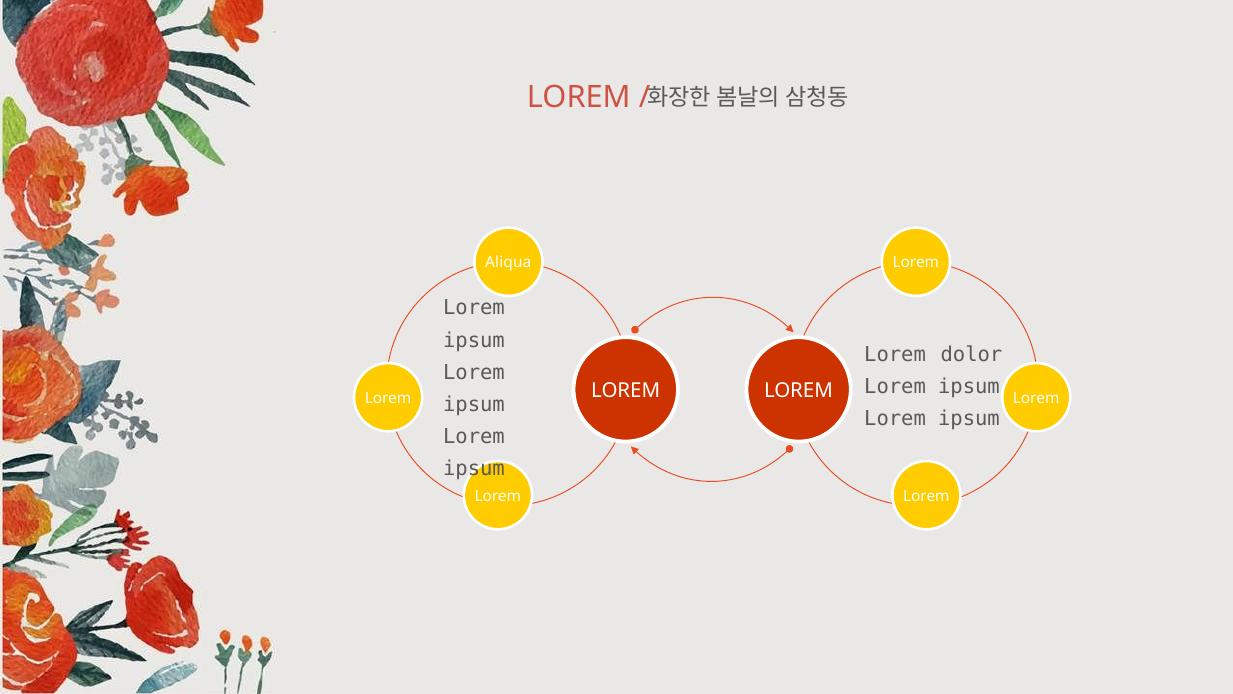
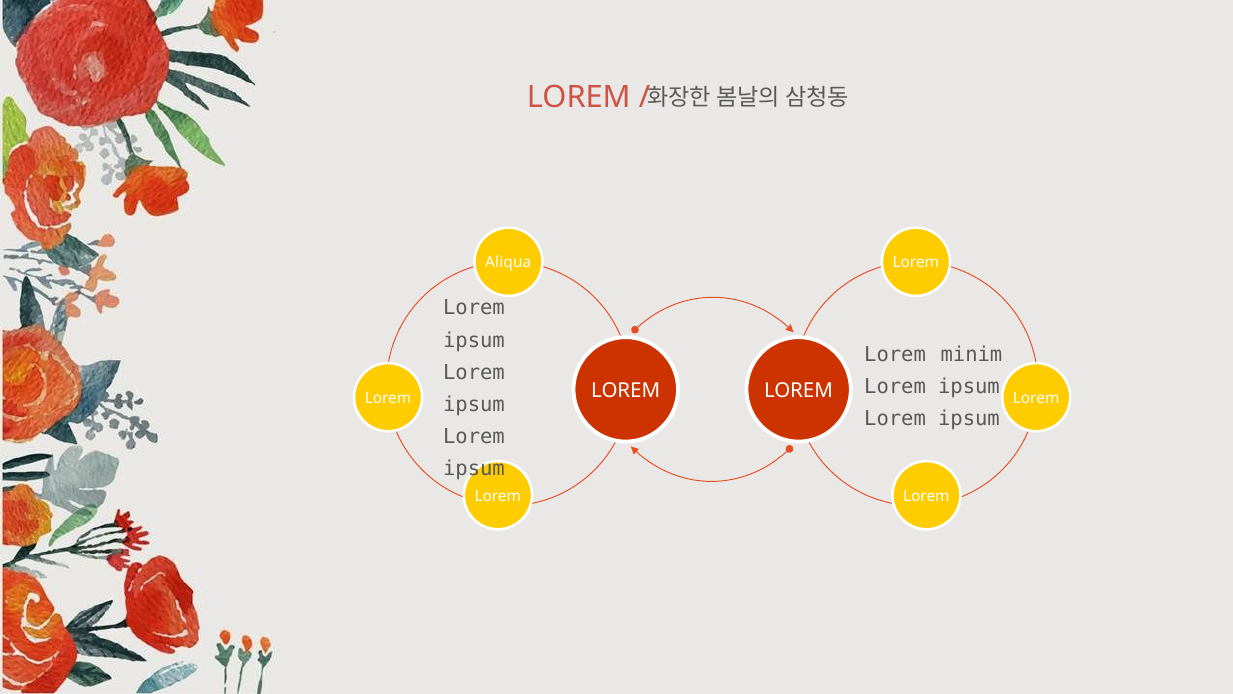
dolor: dolor -> minim
